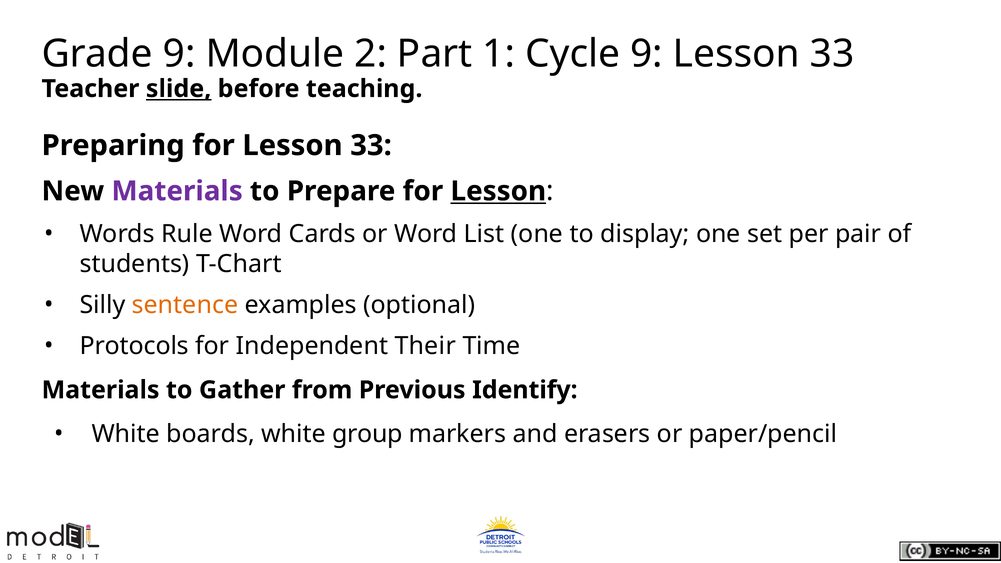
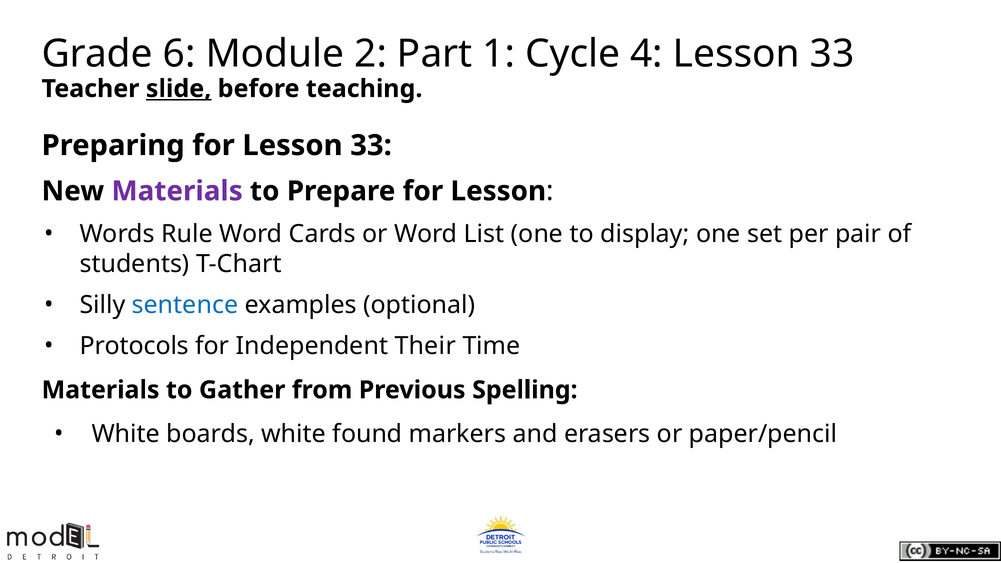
Grade 9: 9 -> 6
Cycle 9: 9 -> 4
Lesson at (498, 191) underline: present -> none
sentence colour: orange -> blue
Identify: Identify -> Spelling
group: group -> found
